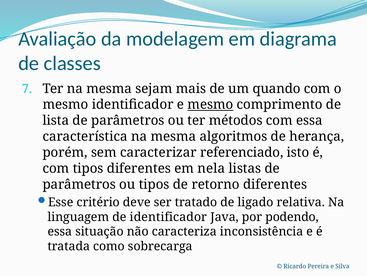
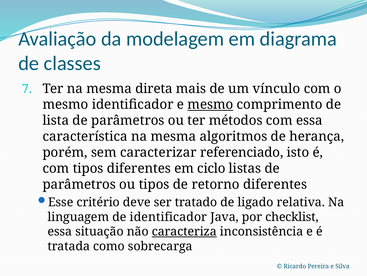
sejam: sejam -> direta
quando: quando -> vínculo
nela: nela -> ciclo
podendo: podendo -> checklist
caracteriza underline: none -> present
